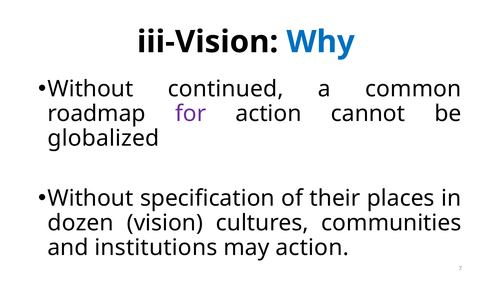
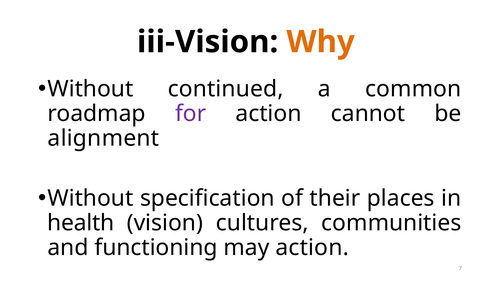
Why colour: blue -> orange
globalized: globalized -> alignment
dozen: dozen -> health
institutions: institutions -> functioning
